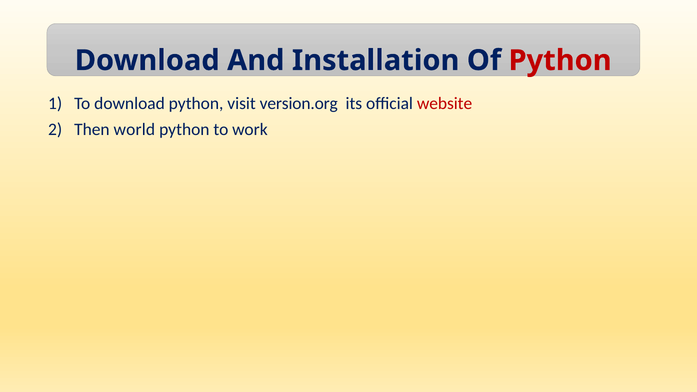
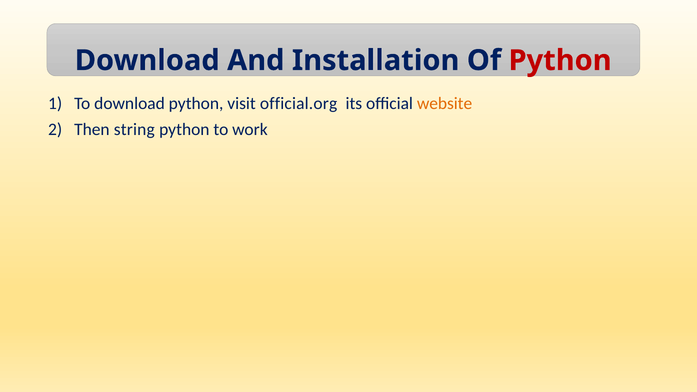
version.org: version.org -> official.org
website colour: red -> orange
world: world -> string
